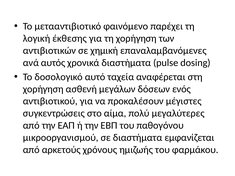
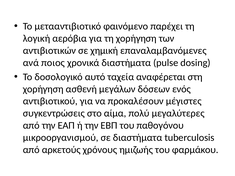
έκθεσης: έκθεσης -> αερόβια
αυτός: αυτός -> ποιος
εμφανίζεται: εμφανίζεται -> tuberculosis
